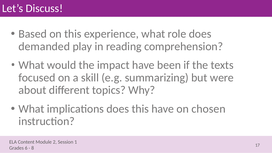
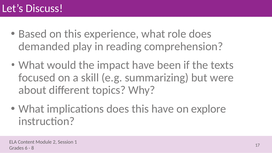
chosen: chosen -> explore
